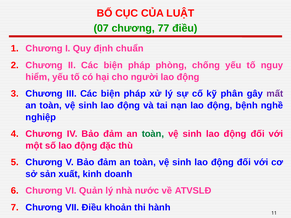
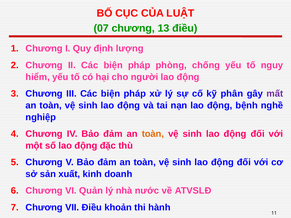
77: 77 -> 13
chuẩn: chuẩn -> lượng
toàn at (153, 134) colour: green -> orange
